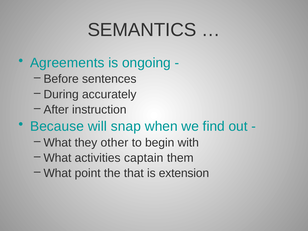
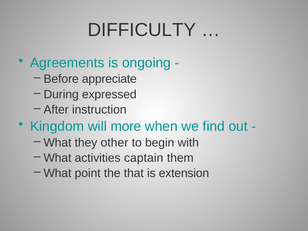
SEMANTICS: SEMANTICS -> DIFFICULTY
sentences: sentences -> appreciate
accurately: accurately -> expressed
Because: Because -> Kingdom
snap: snap -> more
